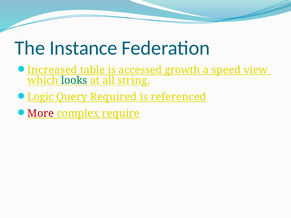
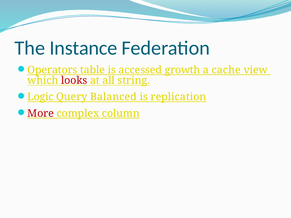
Increased: Increased -> Operators
speed: speed -> cache
looks colour: green -> red
Required: Required -> Balanced
referenced: referenced -> replication
require: require -> column
